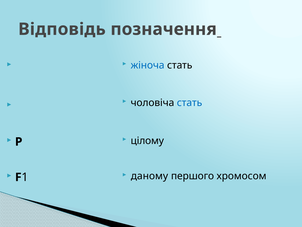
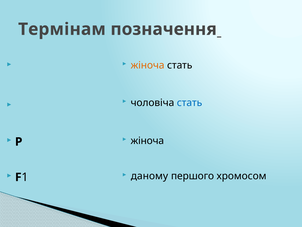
Відповідь: Відповідь -> Термінам
жіноча at (148, 65) colour: blue -> orange
цілому at (147, 140): цілому -> жіноча
